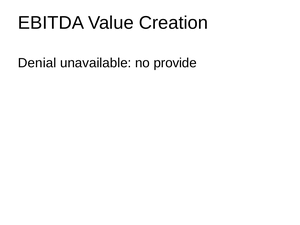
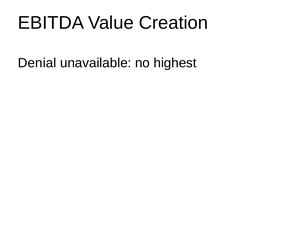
provide: provide -> highest
